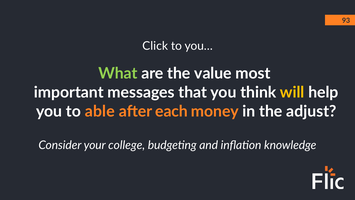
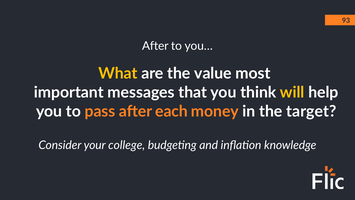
Click at (155, 46): Click -> After
What colour: light green -> yellow
able: able -> pass
adjust: adjust -> target
